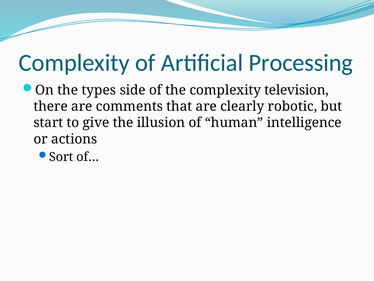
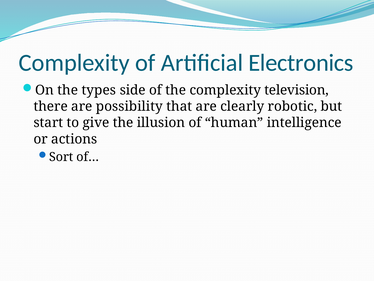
Processing: Processing -> Electronics
comments: comments -> possibility
